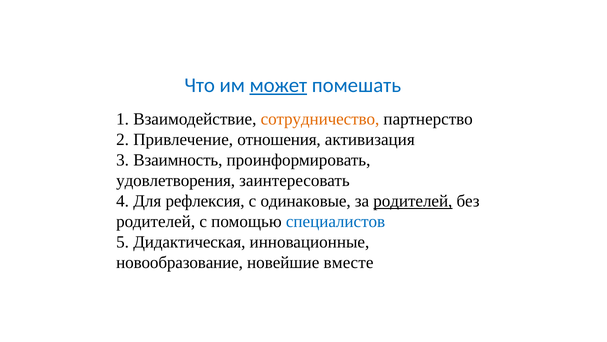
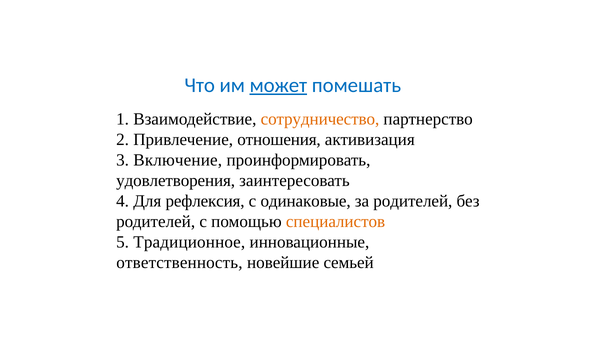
Взаимность: Взаимность -> Включение
родителей at (413, 201) underline: present -> none
специалистов colour: blue -> orange
Дидактическая: Дидактическая -> Традиционное
новообразование: новообразование -> ответственность
вместе: вместе -> семьей
